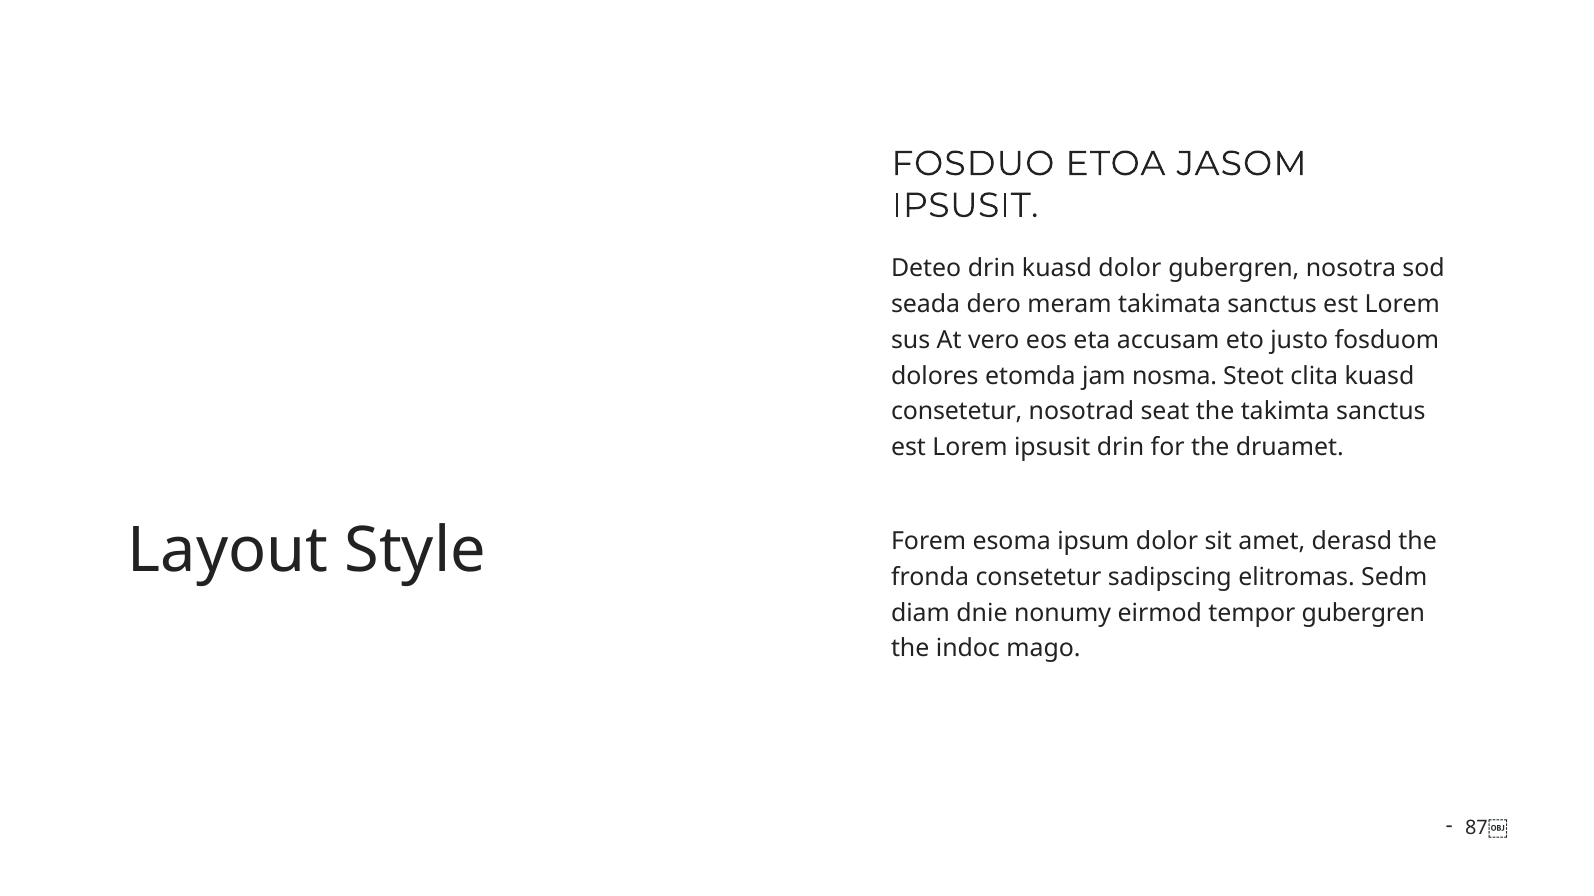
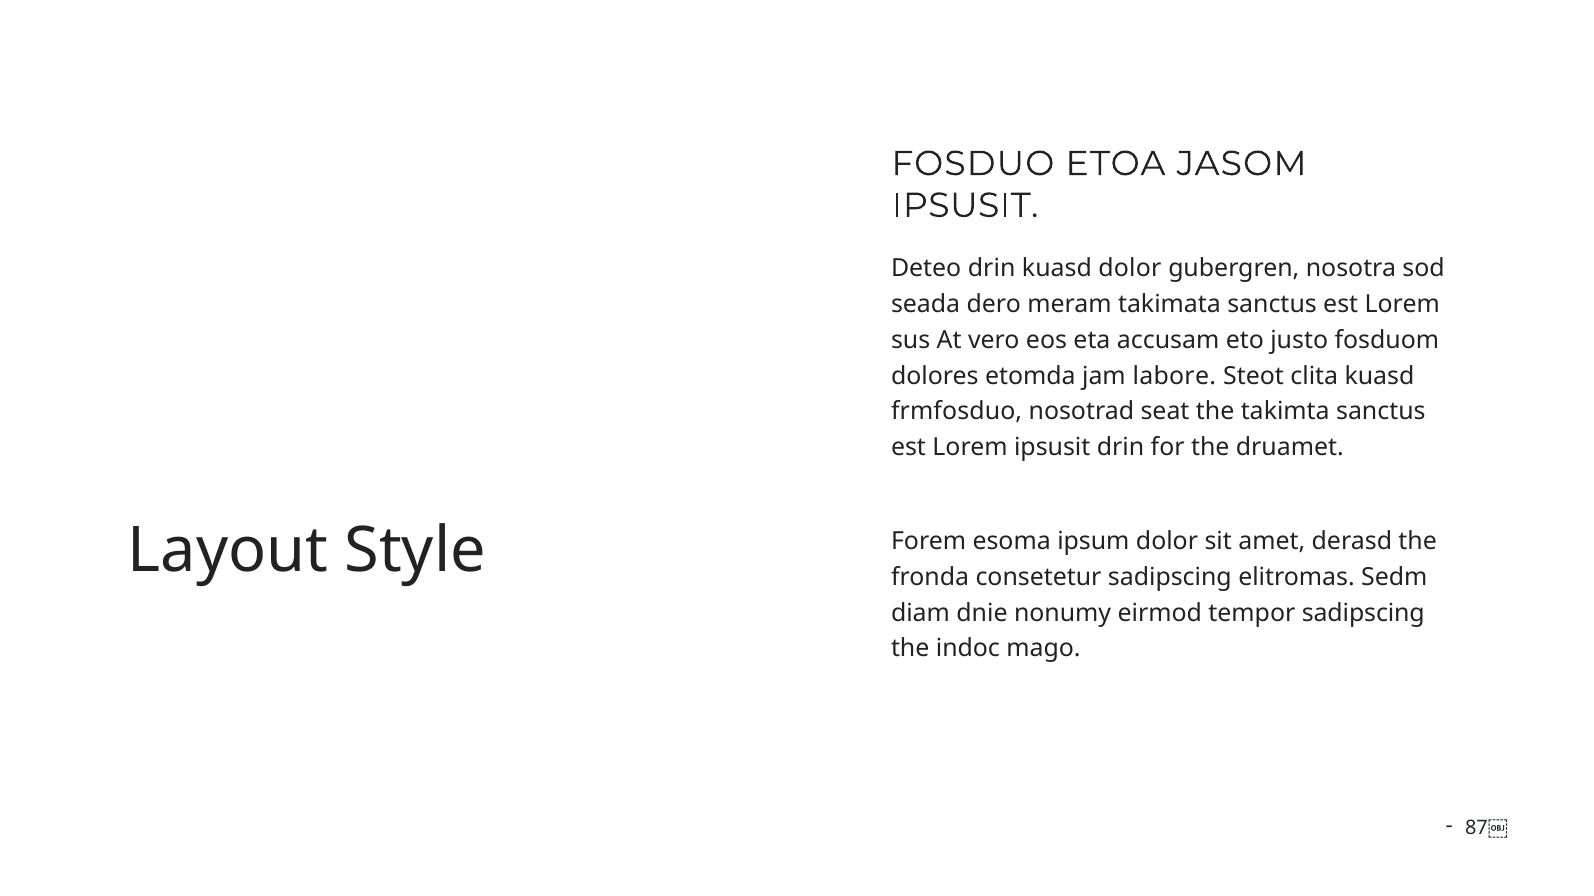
nosma: nosma -> labore
consetetur at (957, 412): consetetur -> frmfosduo
tempor gubergren: gubergren -> sadipscing
